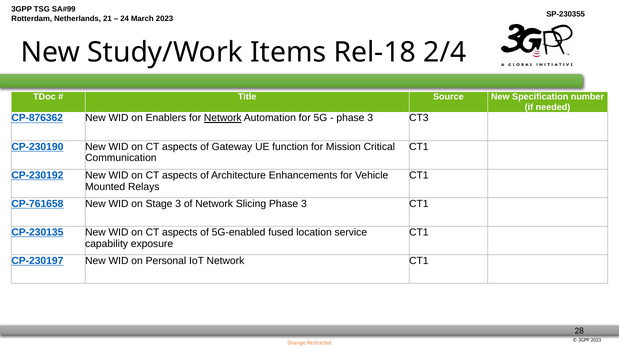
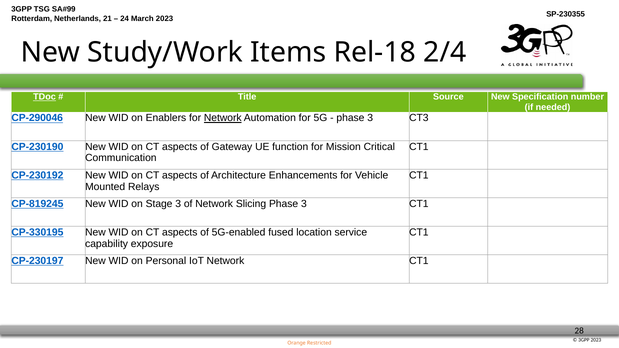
TDoc underline: none -> present
CP-876362: CP-876362 -> CP-290046
CP-761658: CP-761658 -> CP-819245
CP-230135: CP-230135 -> CP-330195
